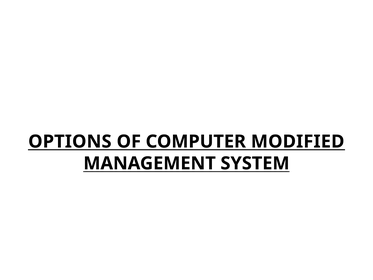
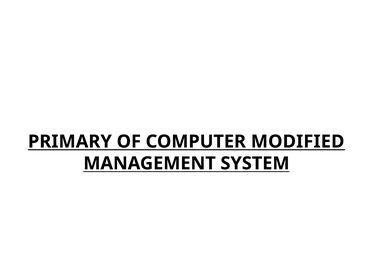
OPTIONS: OPTIONS -> PRIMARY
